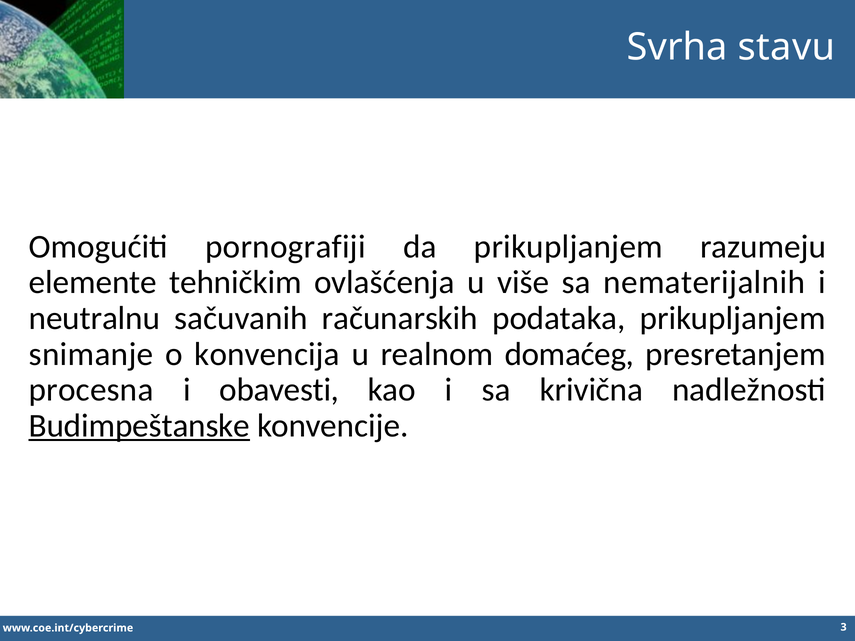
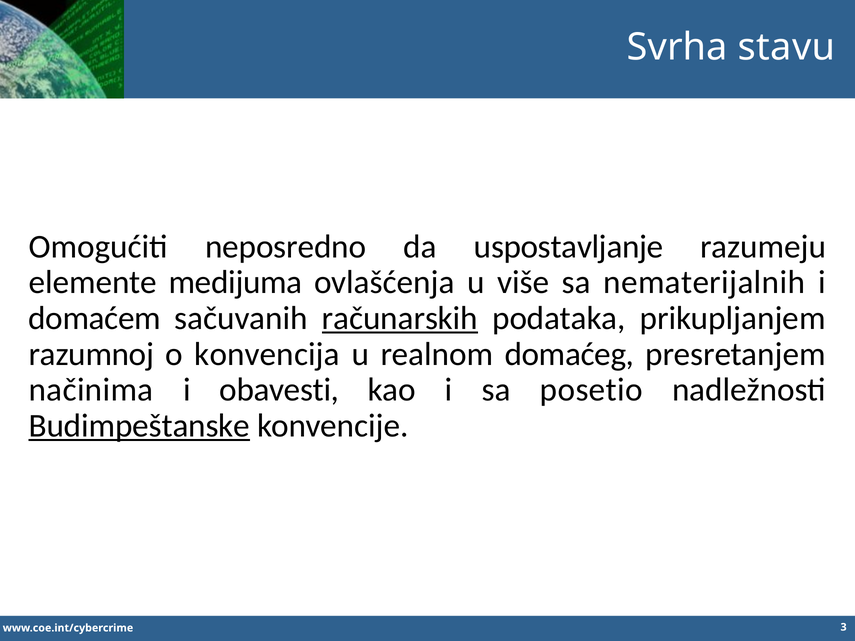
pornografiji: pornografiji -> neposredno
da prikupljanjem: prikupljanjem -> uspostavljanje
tehničkim: tehničkim -> medijuma
neutralnu: neutralnu -> domaćem
računarskih underline: none -> present
snimanje: snimanje -> razumnoj
procesna: procesna -> načinima
krivična: krivična -> posetio
